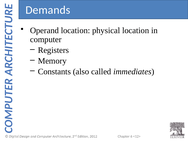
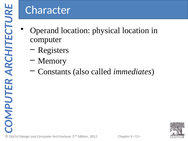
Demands: Demands -> Character
